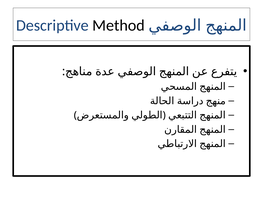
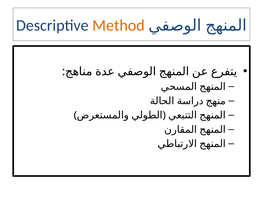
Method colour: black -> orange
